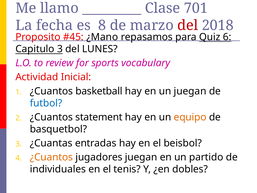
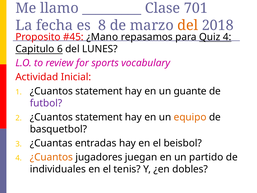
del at (188, 25) colour: red -> orange
Quiz 6: 6 -> 4
Capitulo 3: 3 -> 6
basketball at (99, 91): basketball -> statement
un juegan: juegan -> guante
futbol colour: blue -> purple
